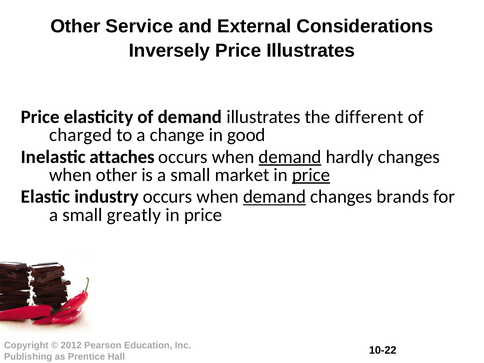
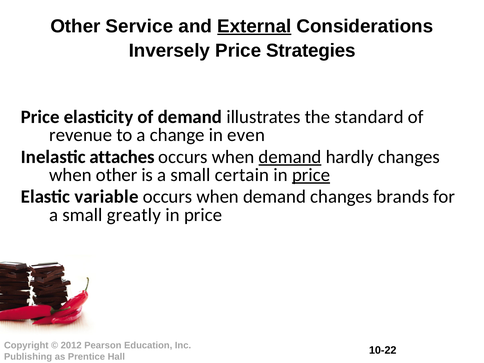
External underline: none -> present
Price Illustrates: Illustrates -> Strategies
different: different -> standard
charged: charged -> revenue
good: good -> even
market: market -> certain
industry: industry -> variable
demand at (275, 197) underline: present -> none
